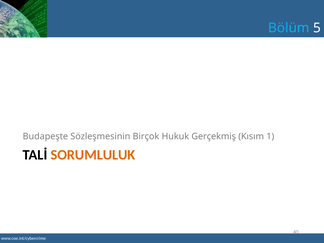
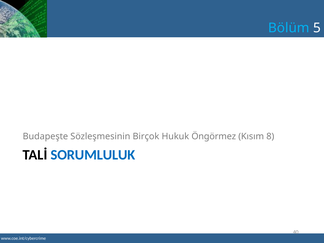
Gerçekmiş: Gerçekmiş -> Öngörmez
1: 1 -> 8
SORUMLULUK colour: orange -> blue
